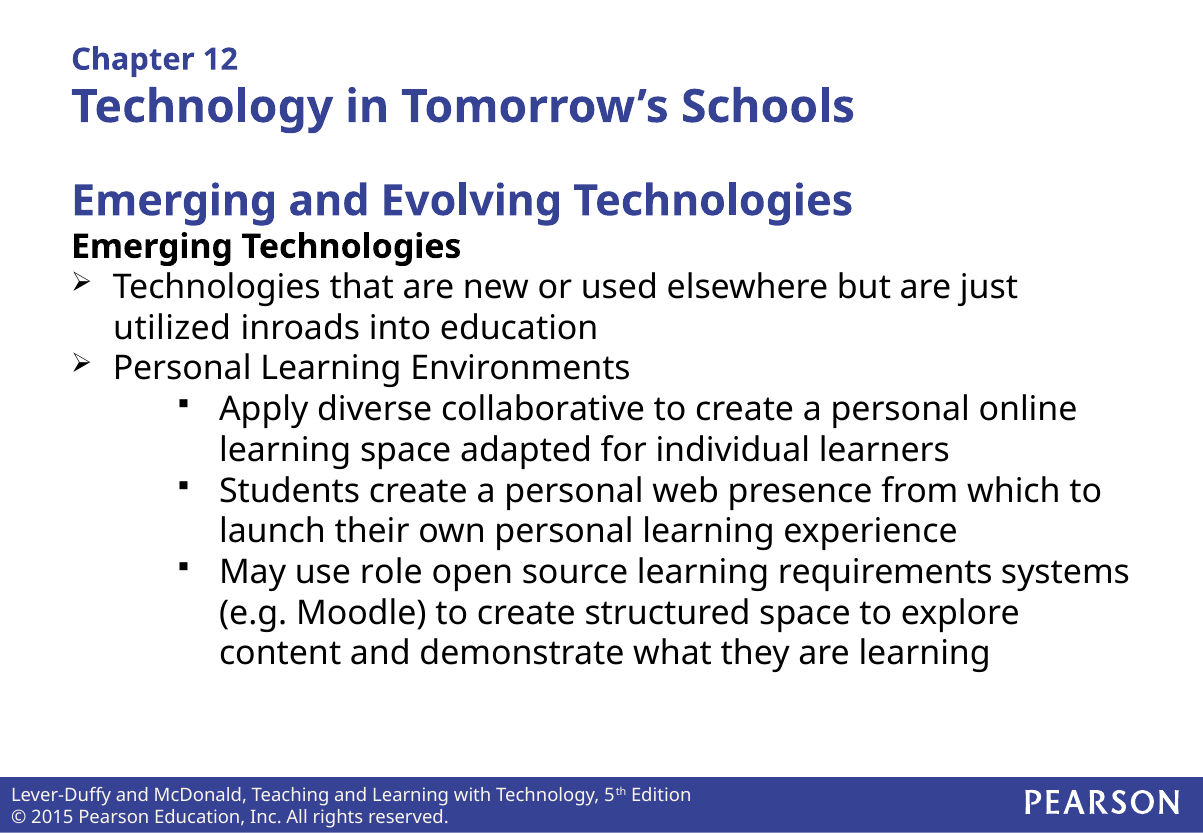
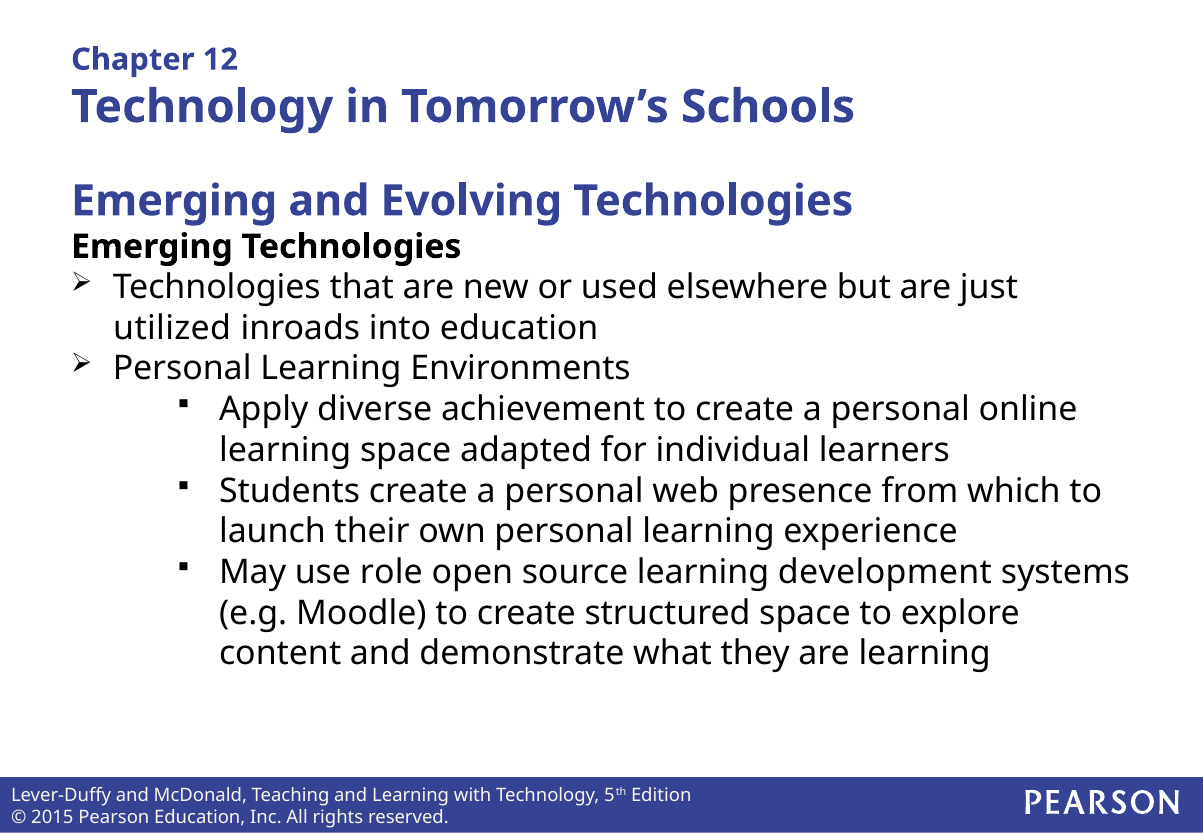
collaborative: collaborative -> achievement
requirements: requirements -> development
